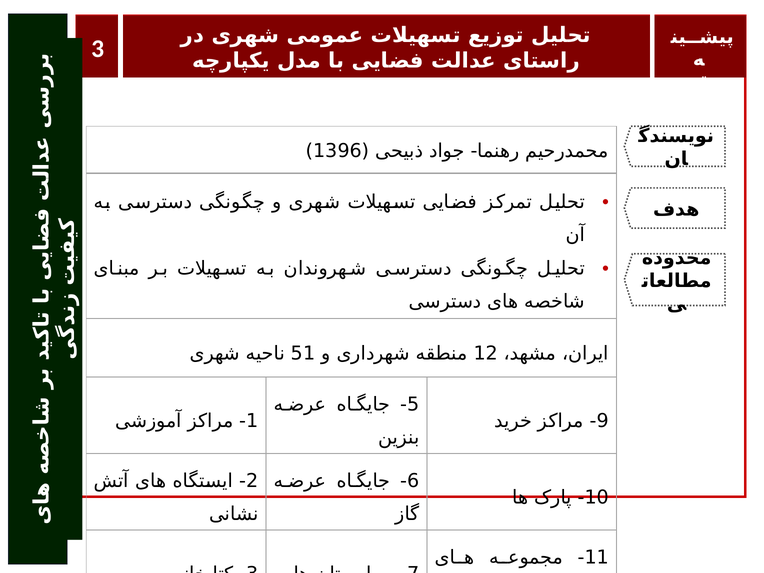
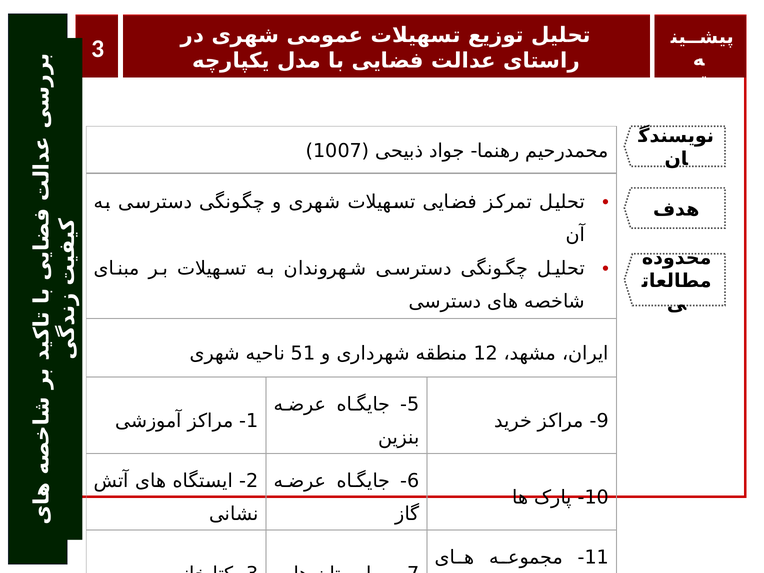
1396: 1396 -> 1007
